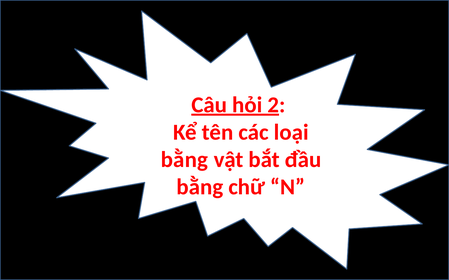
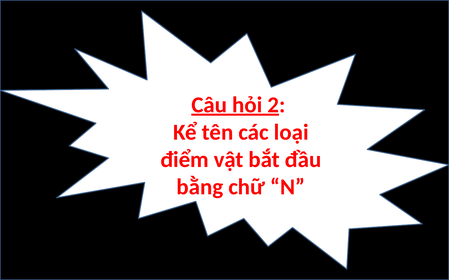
bằng at (184, 160): bằng -> điểm
